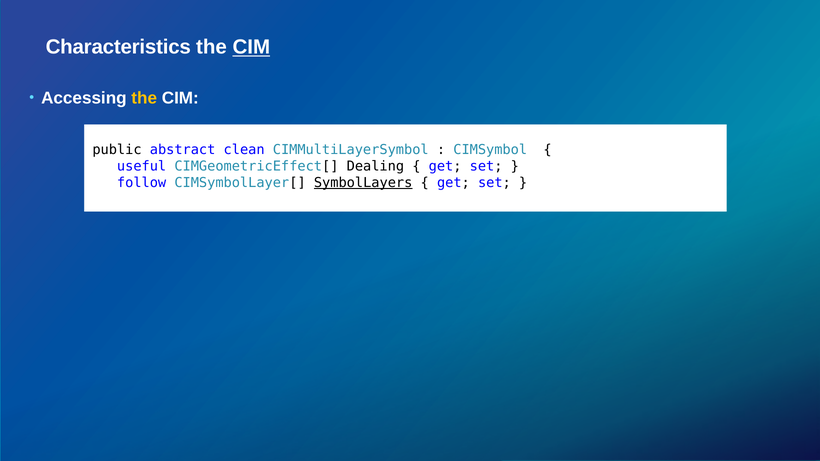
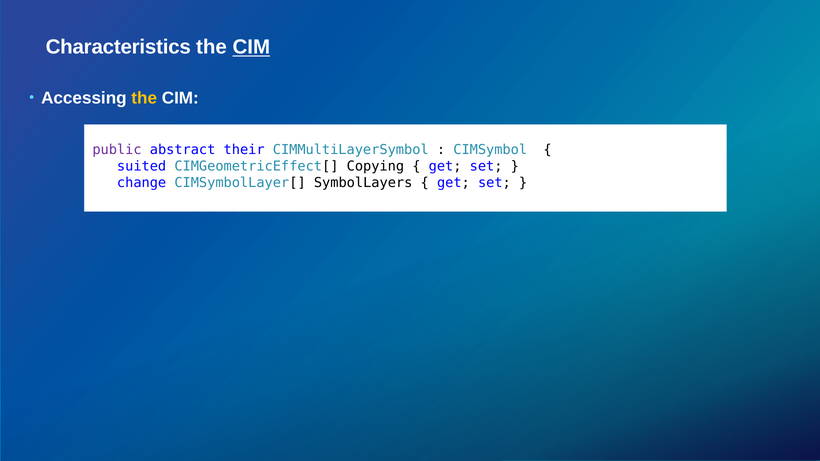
public colour: black -> purple
clean: clean -> their
useful: useful -> suited
Dealing: Dealing -> Copying
follow: follow -> change
SymbolLayers underline: present -> none
